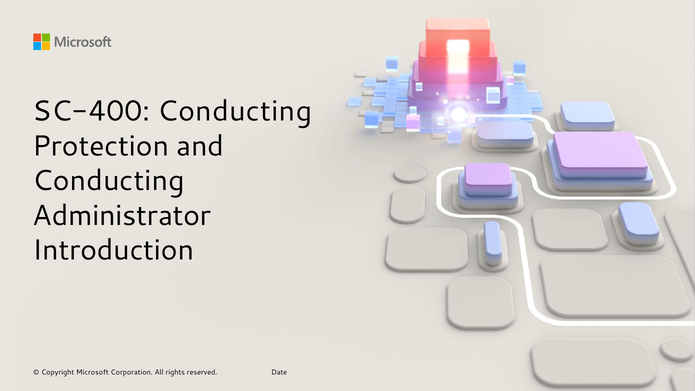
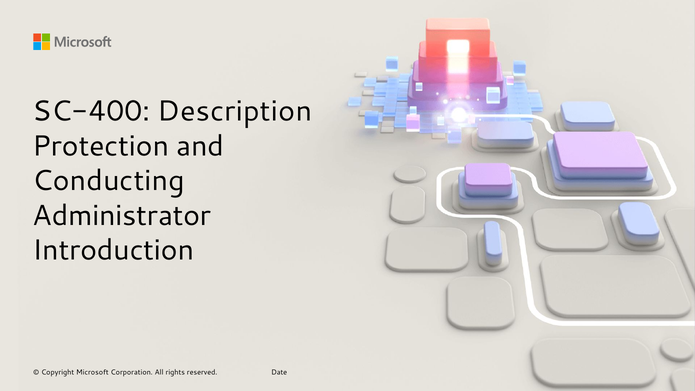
SC-400 Conducting: Conducting -> Description
